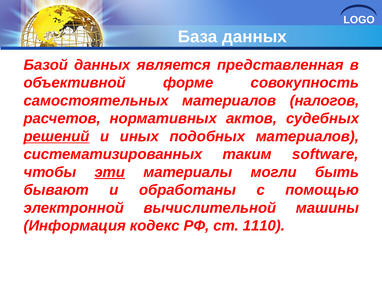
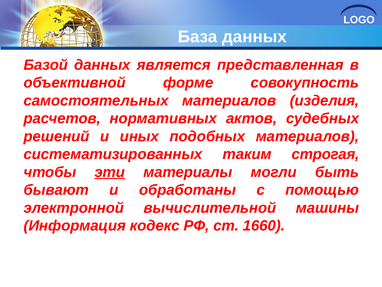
налогов: налогов -> изделия
решений underline: present -> none
software: software -> строгая
1110: 1110 -> 1660
